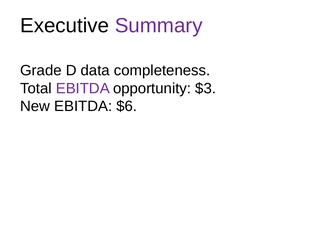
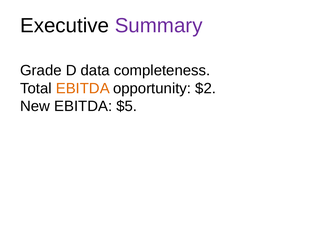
EBITDA at (83, 88) colour: purple -> orange
$3: $3 -> $2
$6: $6 -> $5
